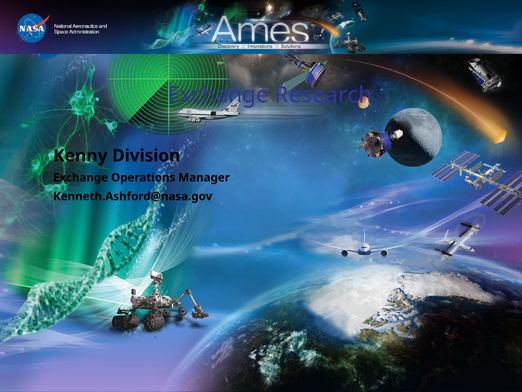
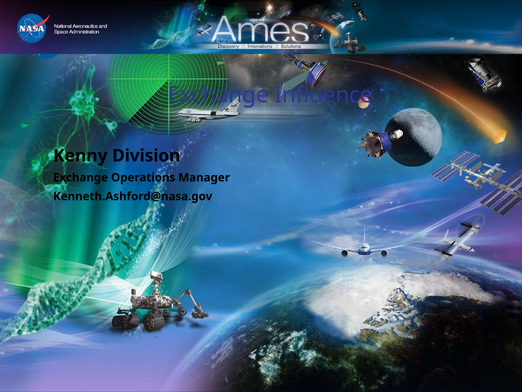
Research: Research -> Influence
